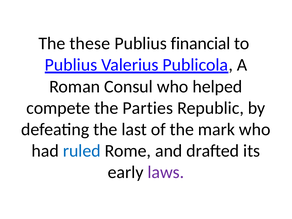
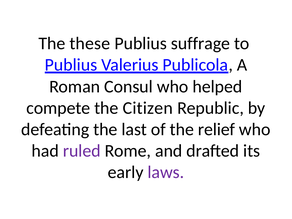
financial: financial -> suffrage
Parties: Parties -> Citizen
mark: mark -> relief
ruled colour: blue -> purple
